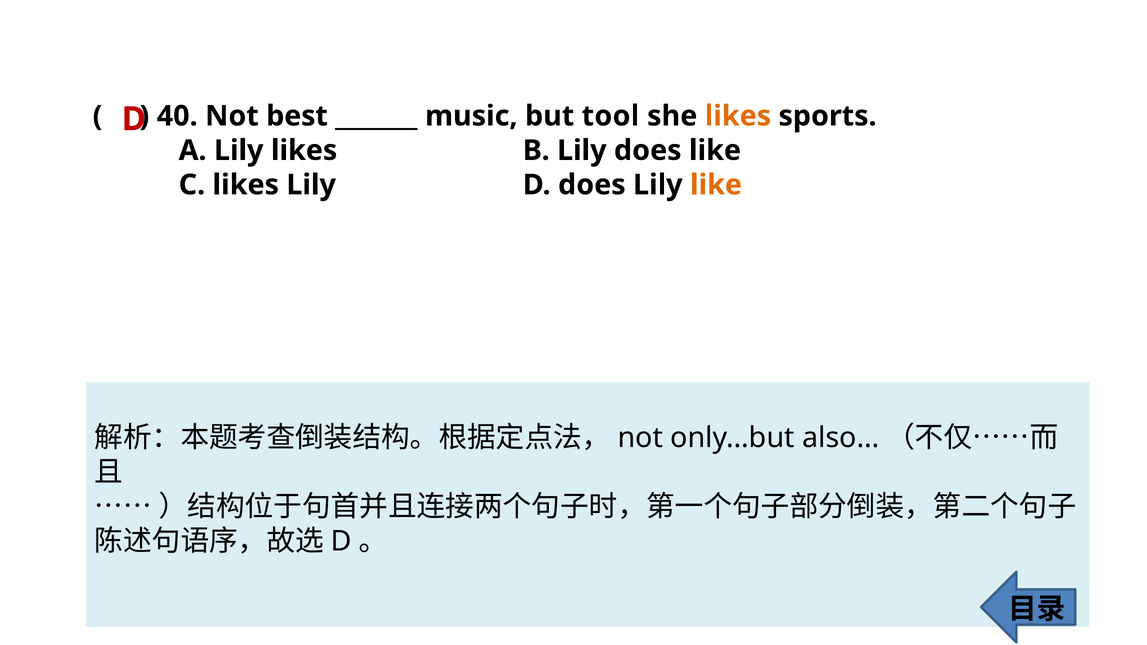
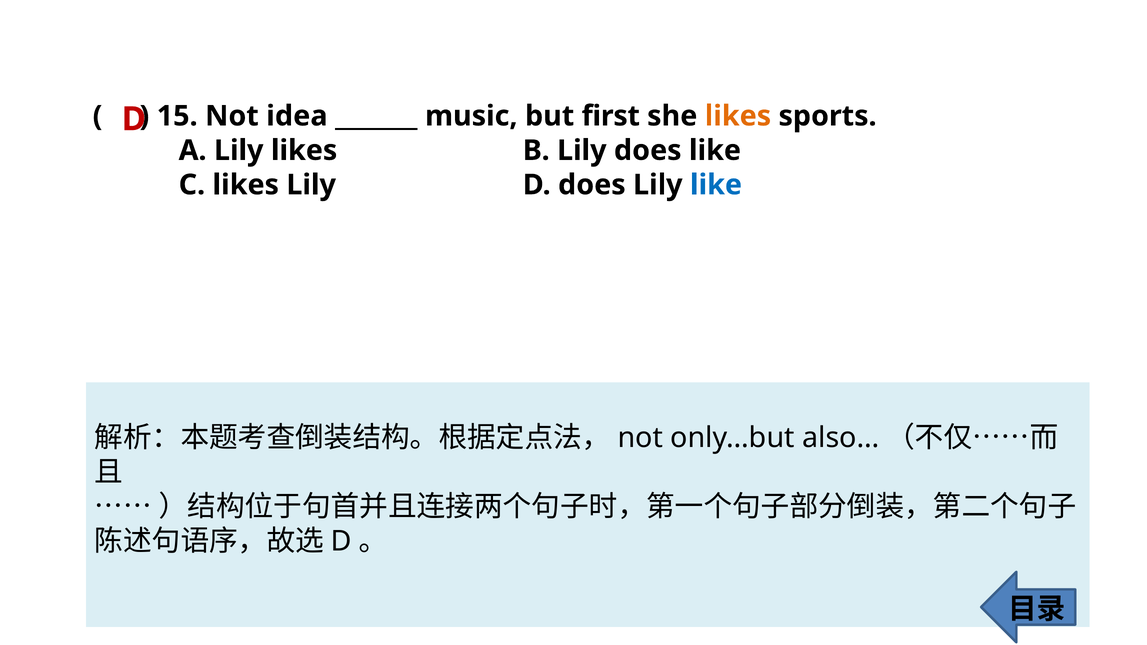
40: 40 -> 15
best: best -> idea
tool: tool -> first
like at (716, 185) colour: orange -> blue
